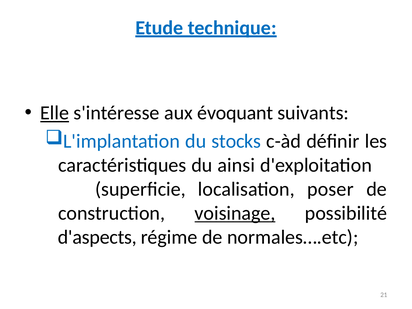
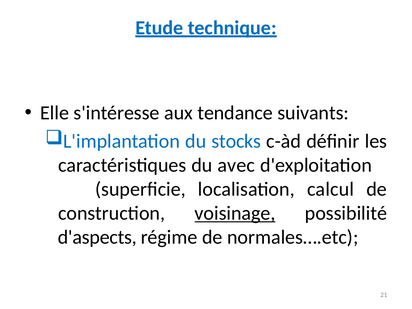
Elle underline: present -> none
évoquant: évoquant -> tendance
ainsi: ainsi -> avec
poser: poser -> calcul
